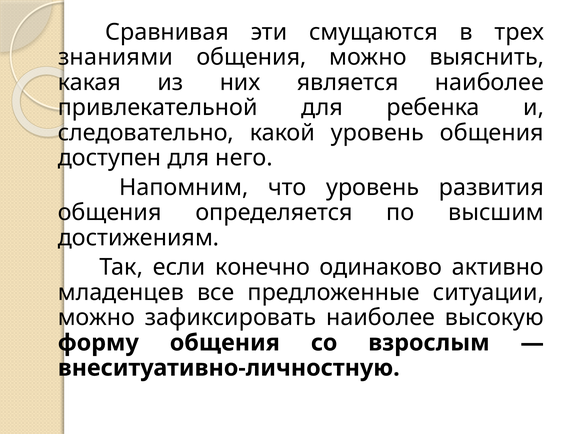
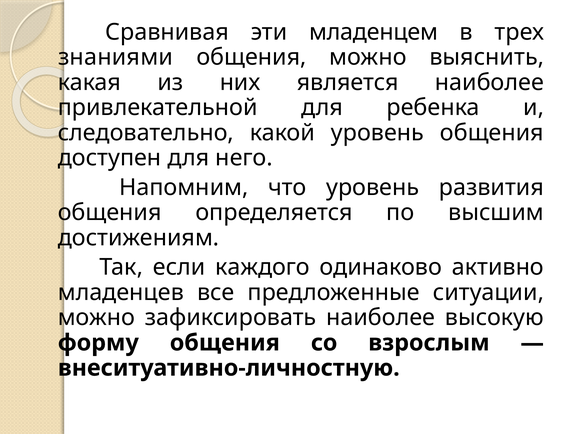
смущаются: смущаются -> младенцем
конечно: конечно -> каждого
